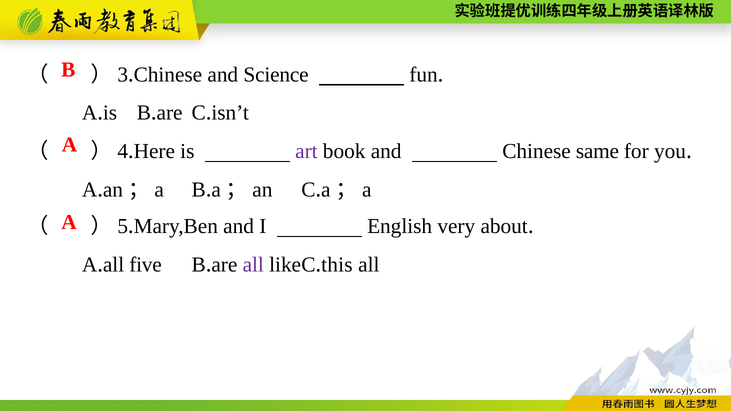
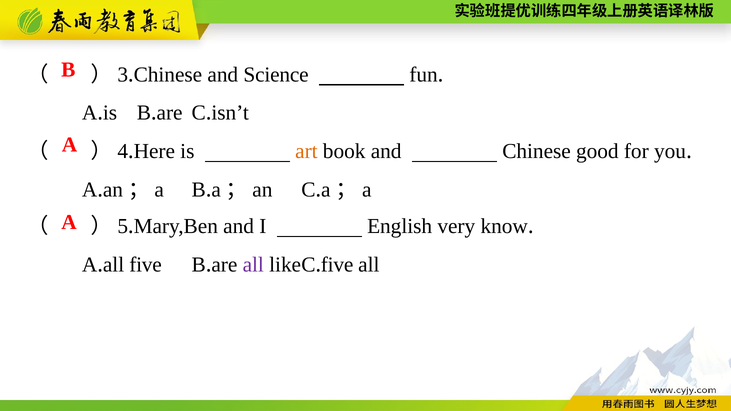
art colour: purple -> orange
same: same -> good
about: about -> know
this at (337, 265): this -> five
